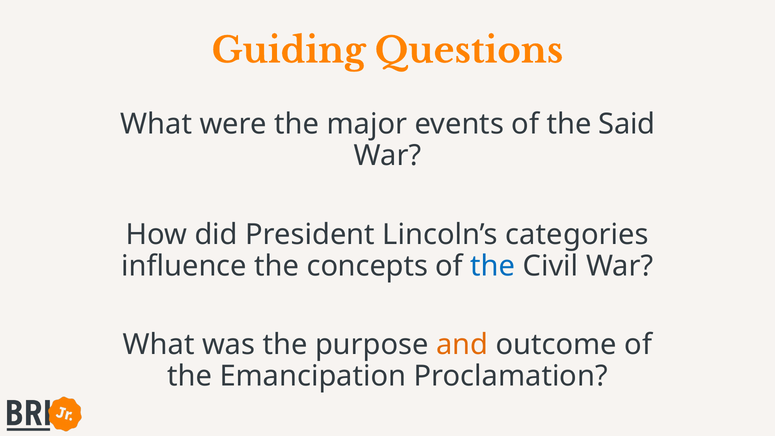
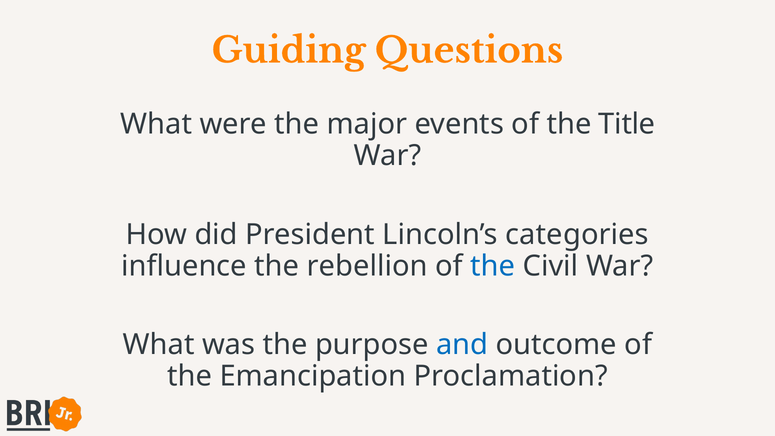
Said: Said -> Title
concepts: concepts -> rebellion
and colour: orange -> blue
